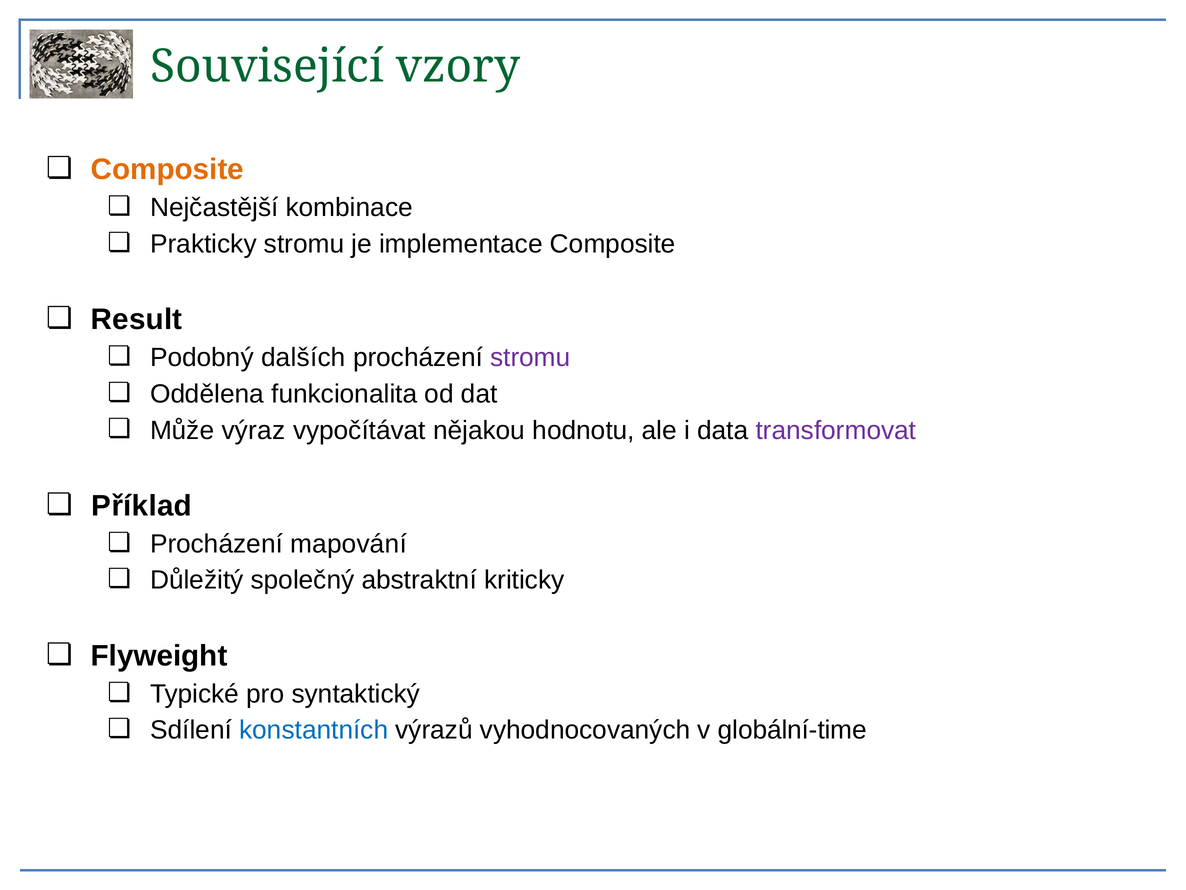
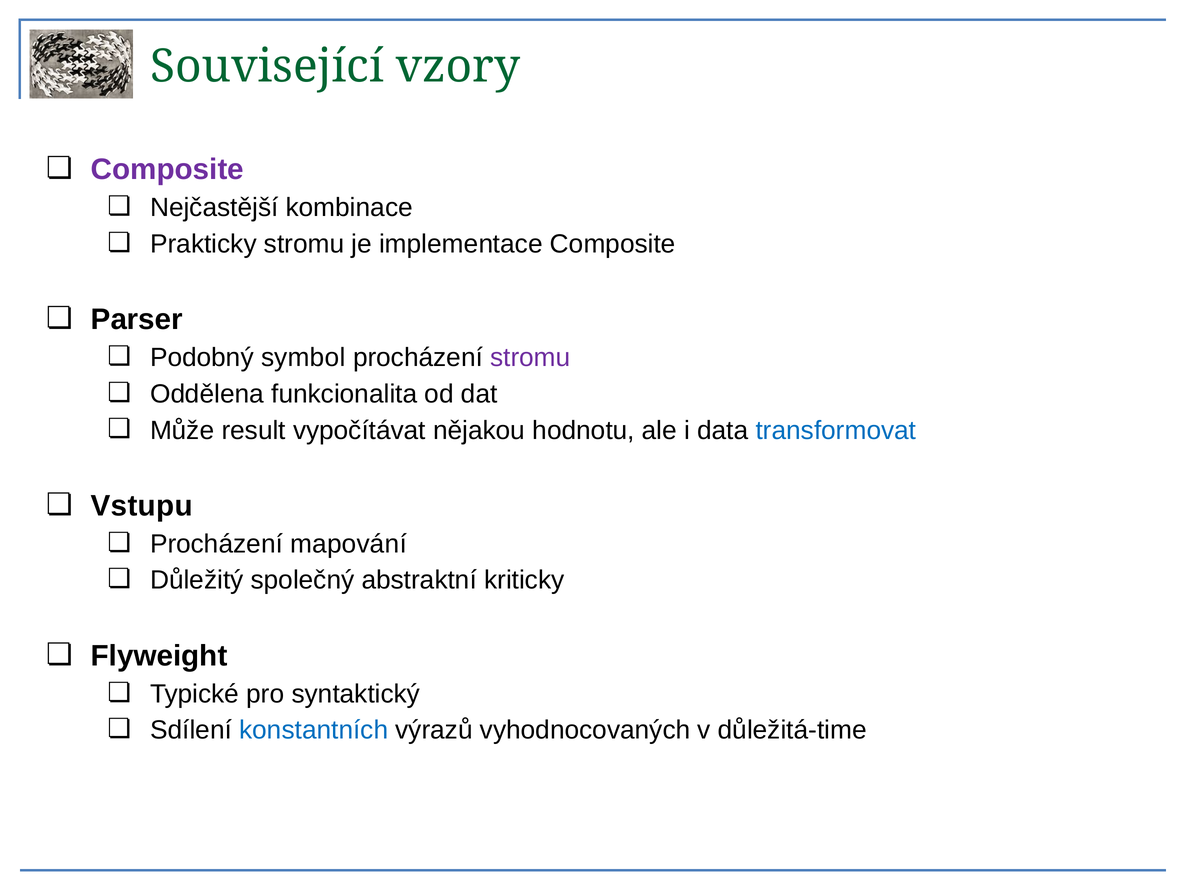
Composite at (167, 169) colour: orange -> purple
Result: Result -> Parser
dalších: dalších -> symbol
výraz: výraz -> result
transformovat colour: purple -> blue
Příklad: Příklad -> Vstupu
globální-time: globální-time -> důležitá-time
